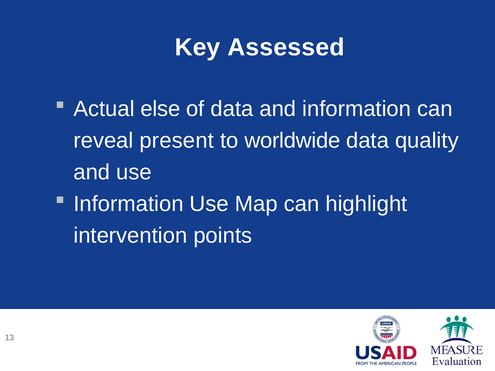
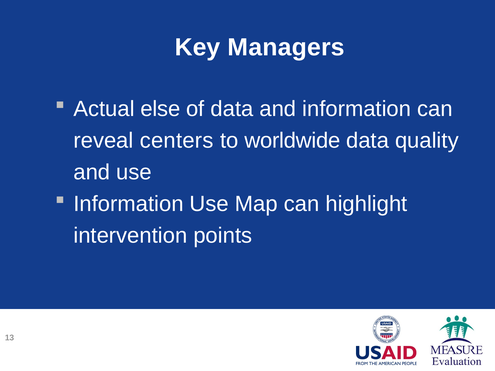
Assessed: Assessed -> Managers
present: present -> centers
